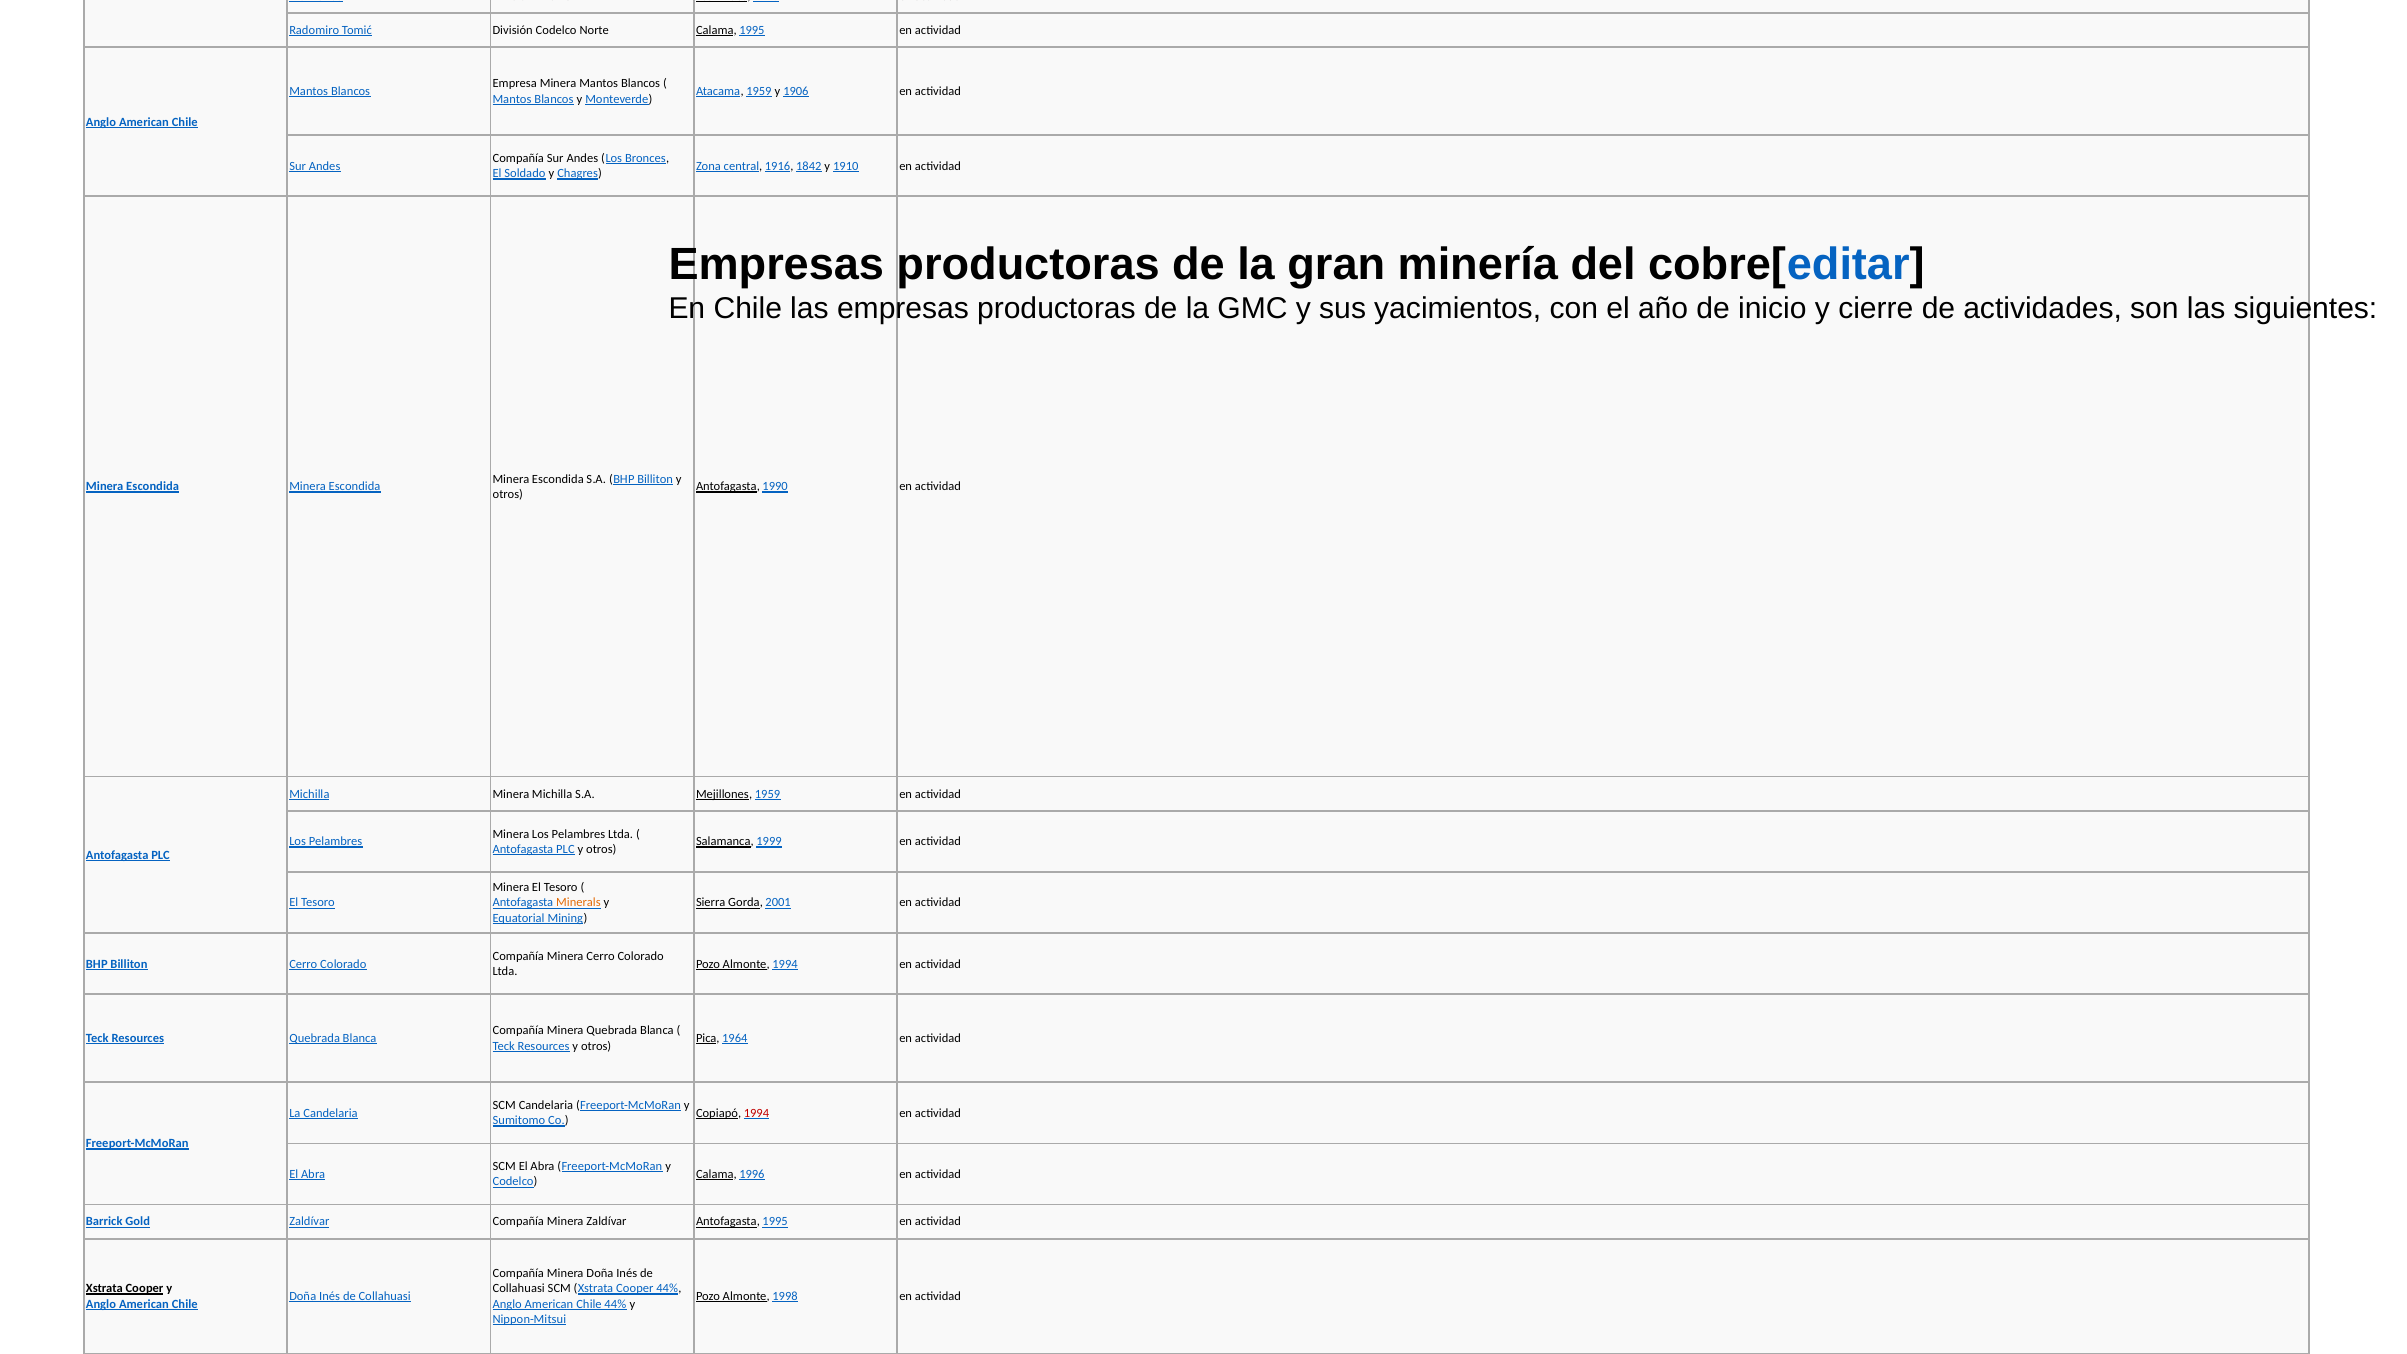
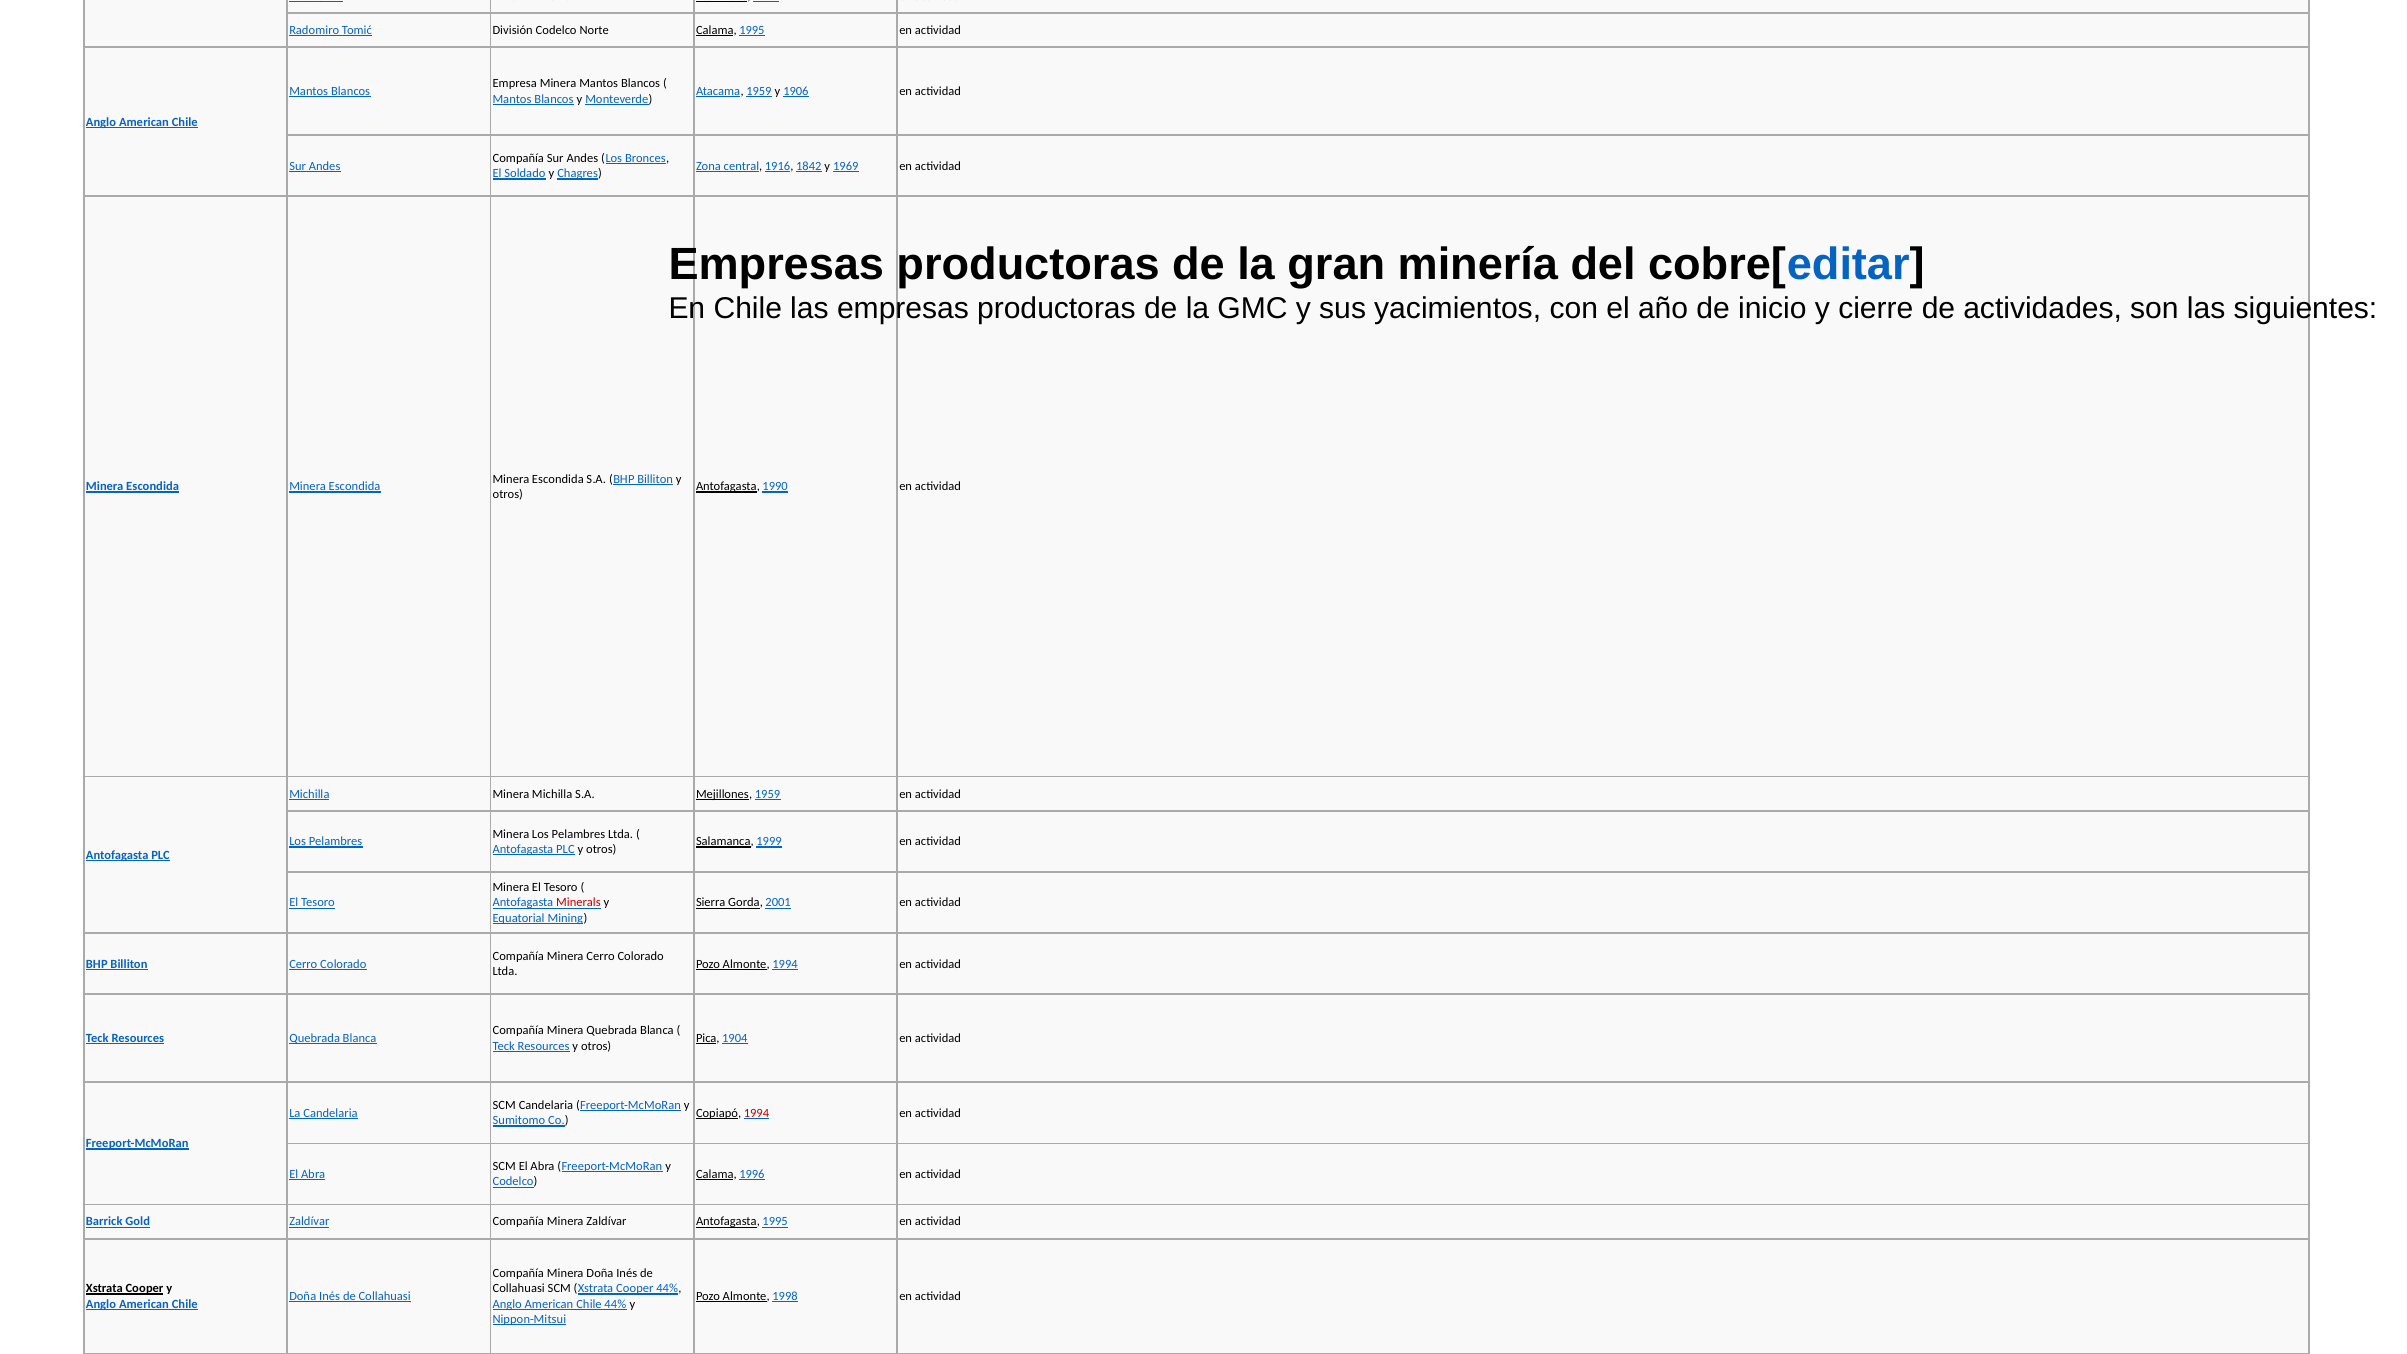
y 1910: 1910 -> 1969
Minerals colour: orange -> red
Pica 1964: 1964 -> 1904
